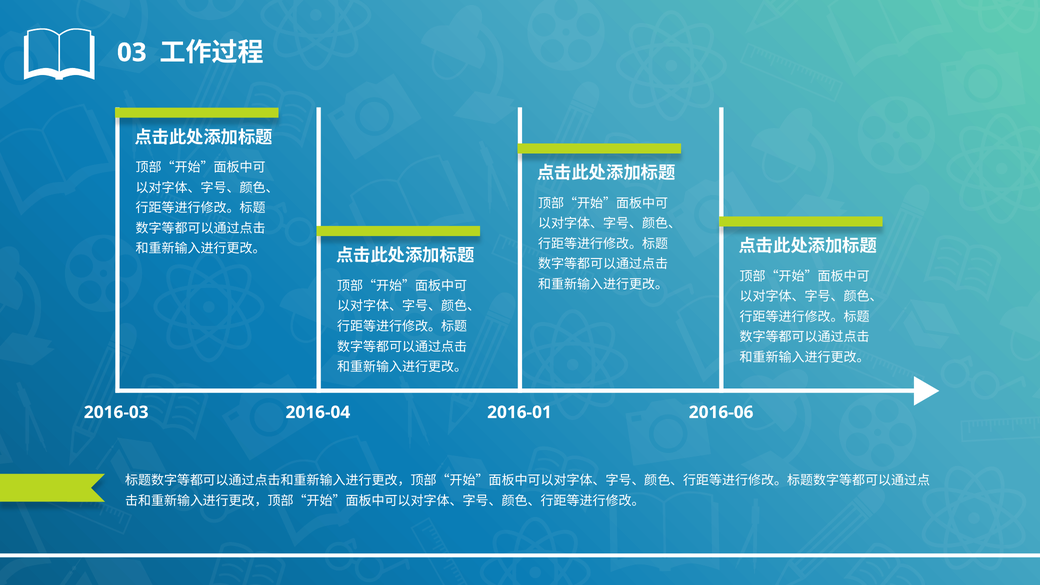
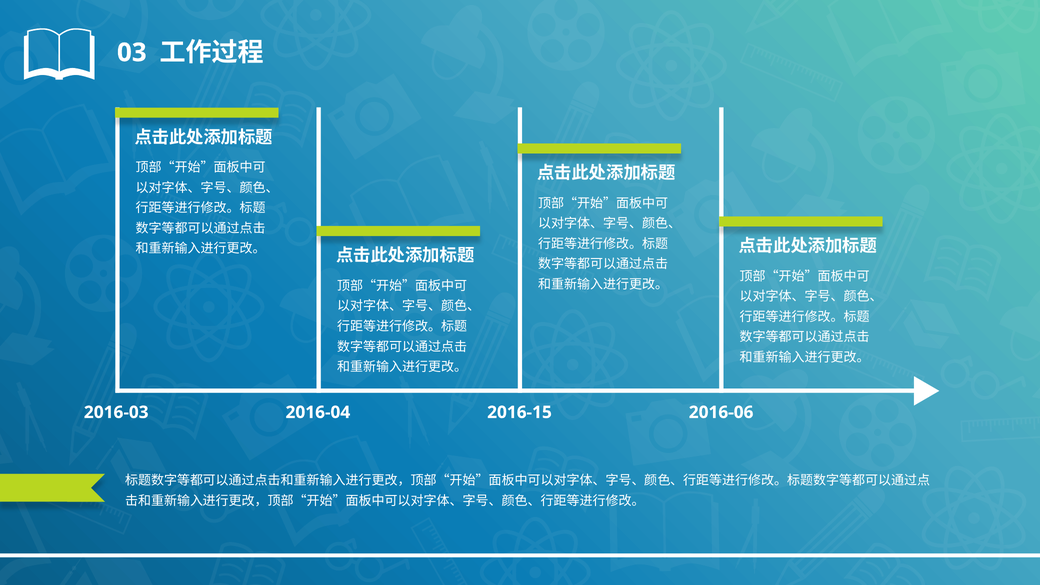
2016-01: 2016-01 -> 2016-15
